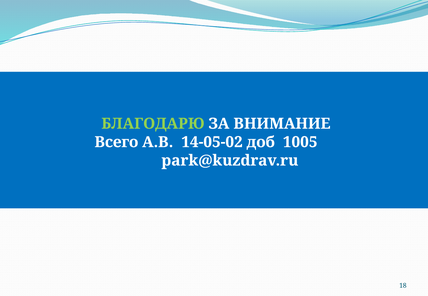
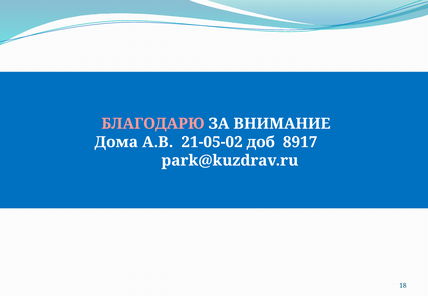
БЛАГОДАРЮ colour: light green -> pink
Всего: Всего -> Дома
14-05-02: 14-05-02 -> 21-05-02
1005: 1005 -> 8917
